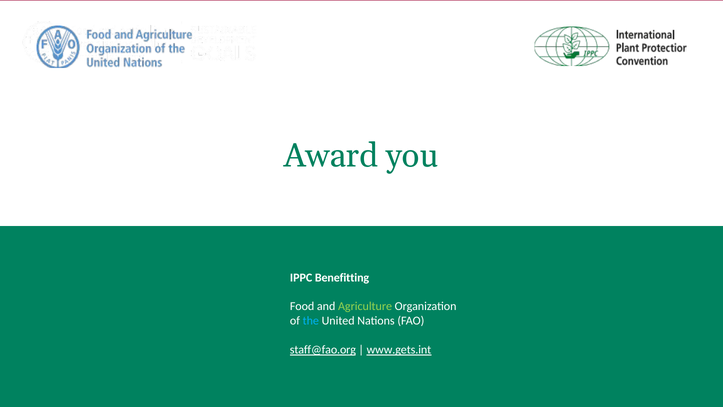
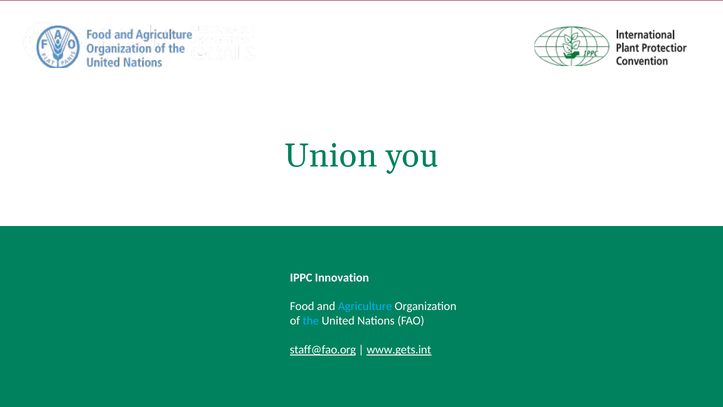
Award: Award -> Union
Benefitting: Benefitting -> Innovation
Agriculture colour: light green -> light blue
